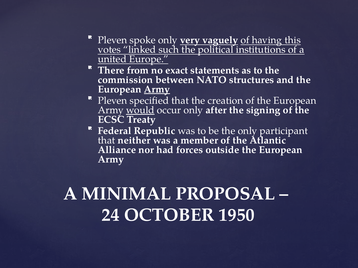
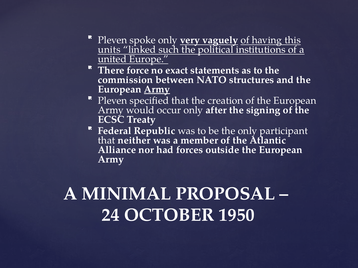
votes: votes -> units
from: from -> force
would underline: present -> none
